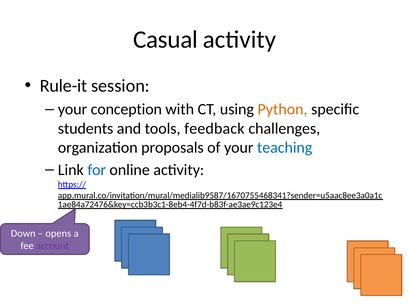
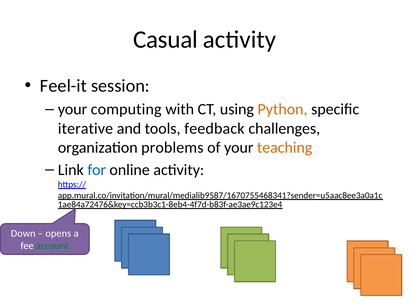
Rule-it: Rule-it -> Feel-it
conception: conception -> computing
students: students -> iterative
proposals: proposals -> problems
teaching colour: blue -> orange
account colour: purple -> green
